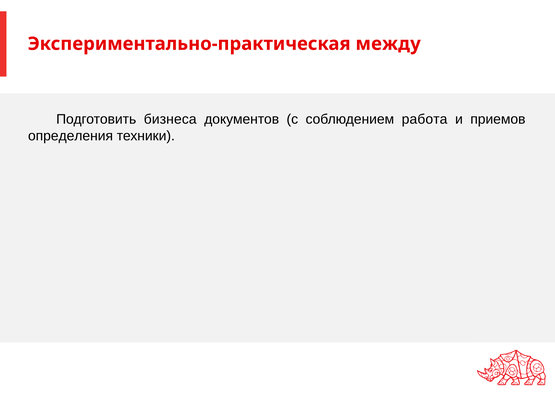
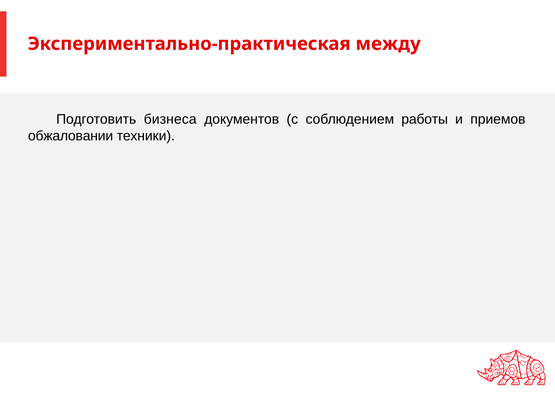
работа: работа -> работы
определения: определения -> обжаловании
